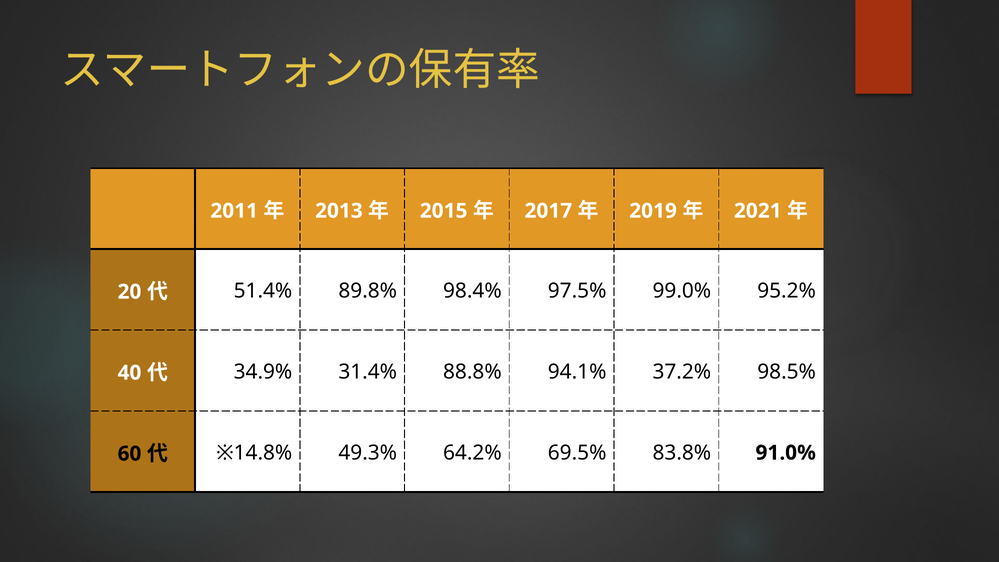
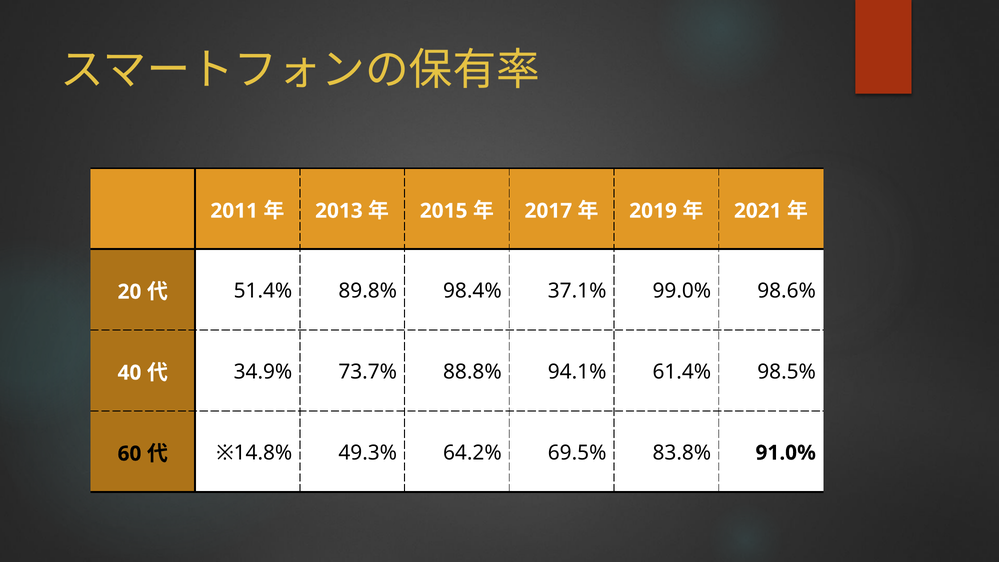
97.5%: 97.5% -> 37.1%
95.2%: 95.2% -> 98.6%
31.4%: 31.4% -> 73.7%
37.2%: 37.2% -> 61.4%
